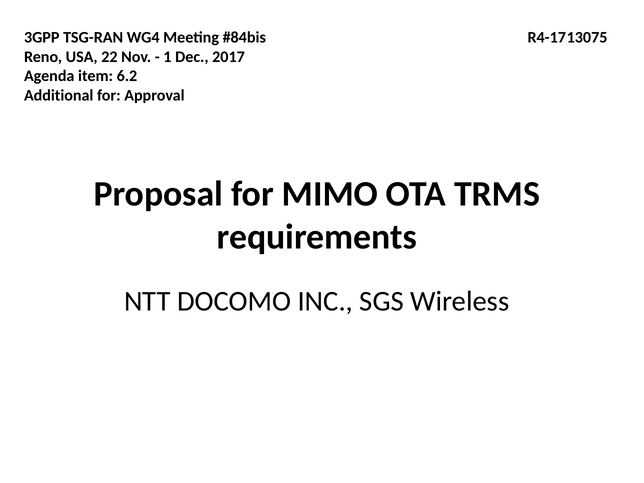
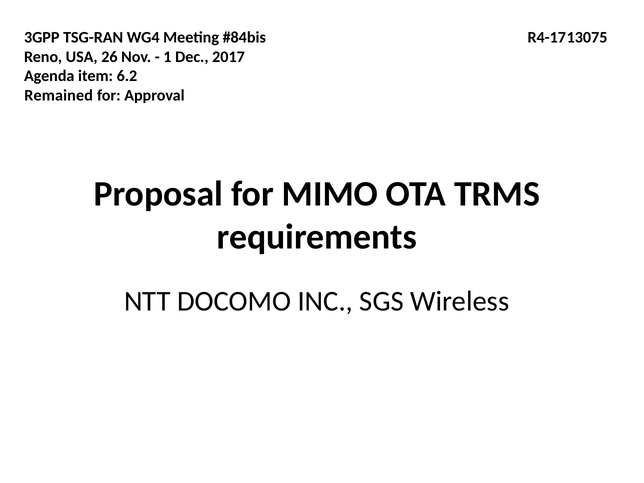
22: 22 -> 26
Additional: Additional -> Remained
